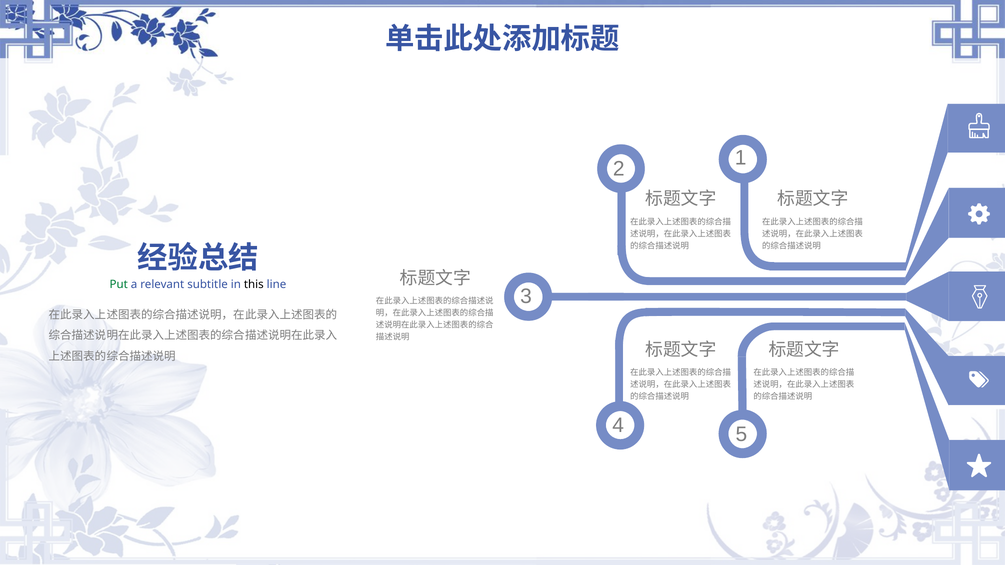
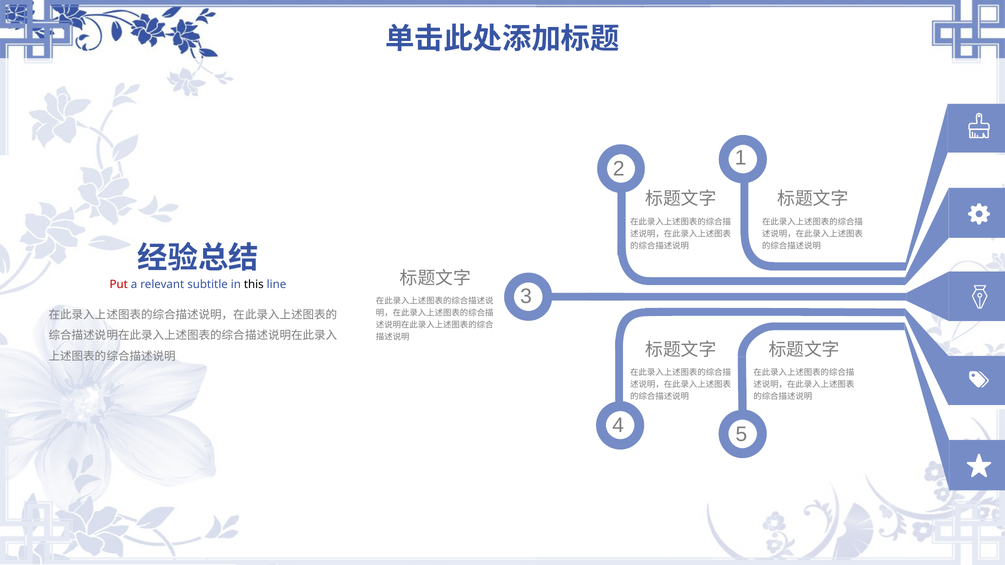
Put colour: green -> red
